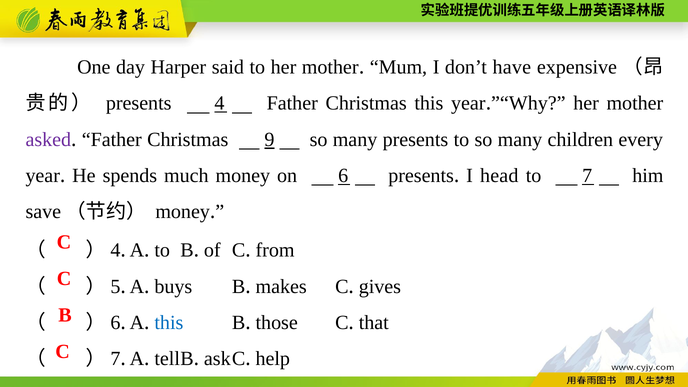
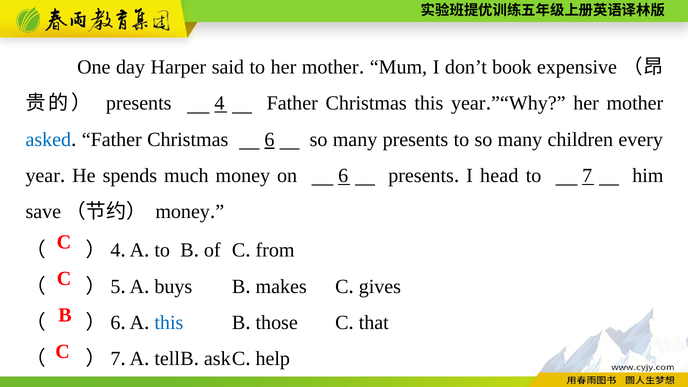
have: have -> book
asked colour: purple -> blue
Christmas 9: 9 -> 6
